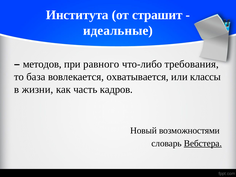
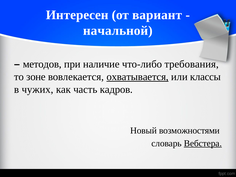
Института: Института -> Интересен
страшит: страшит -> вариант
идеальные: идеальные -> начальной
равного: равного -> наличие
база: база -> зоне
охватывается underline: none -> present
жизни: жизни -> чужих
